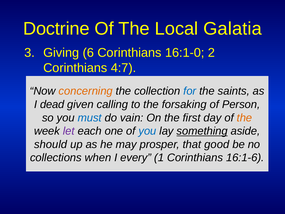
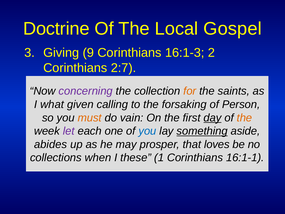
Galatia: Galatia -> Gospel
6: 6 -> 9
16:1-0: 16:1-0 -> 16:1-3
4:7: 4:7 -> 2:7
concerning colour: orange -> purple
for colour: blue -> orange
dead: dead -> what
must colour: blue -> orange
day underline: none -> present
should: should -> abides
good: good -> loves
every: every -> these
16:1-6: 16:1-6 -> 16:1-1
